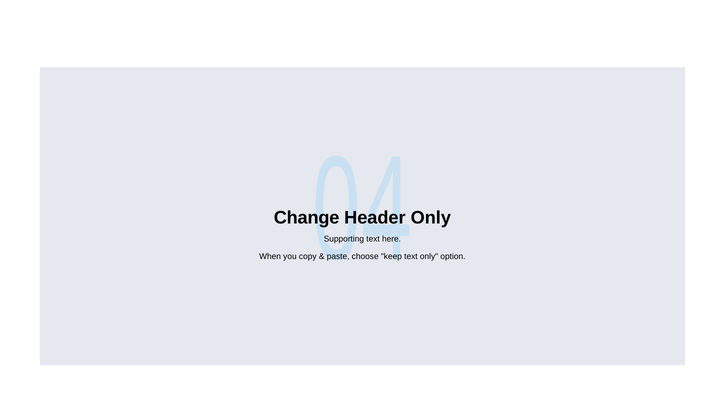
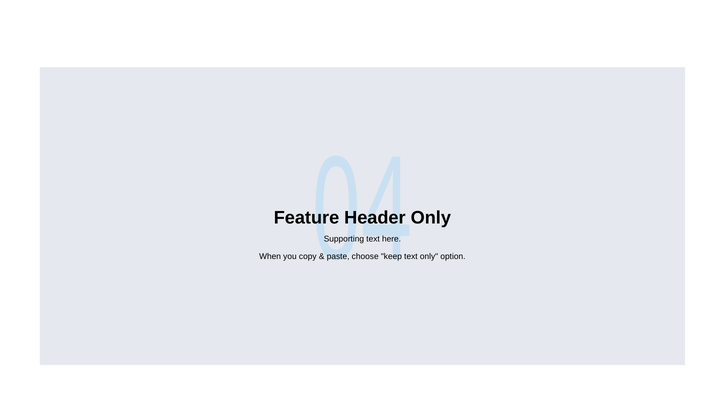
Change: Change -> Feature
